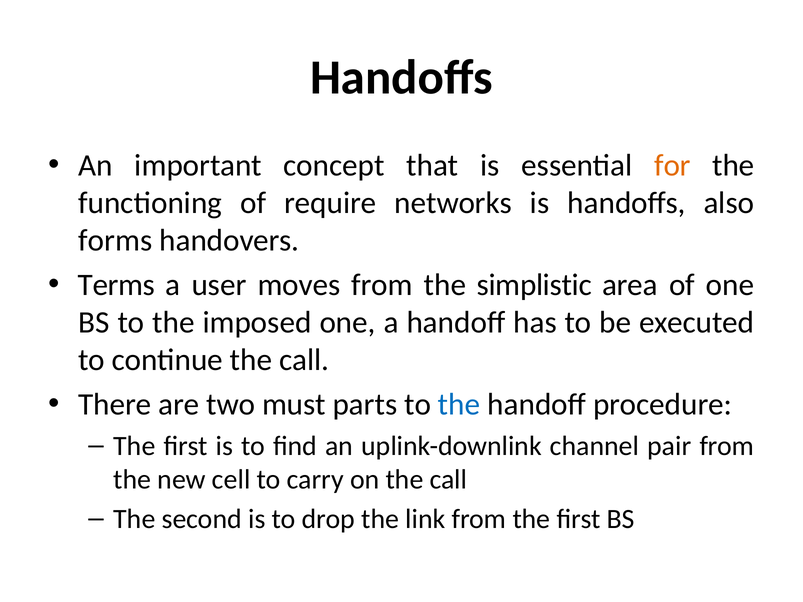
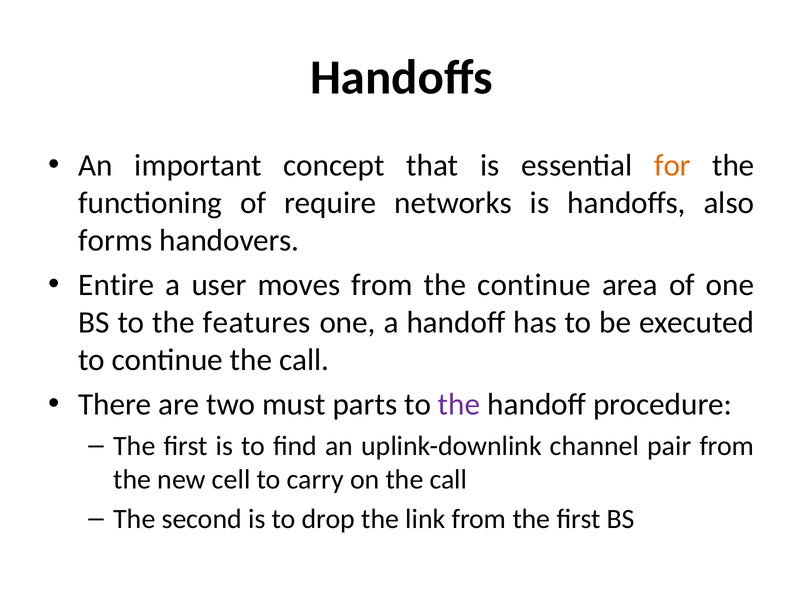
Terms: Terms -> Entire
the simplistic: simplistic -> continue
imposed: imposed -> features
the at (459, 405) colour: blue -> purple
